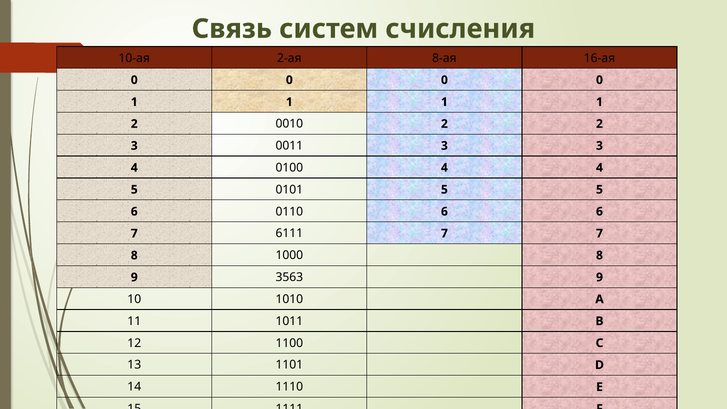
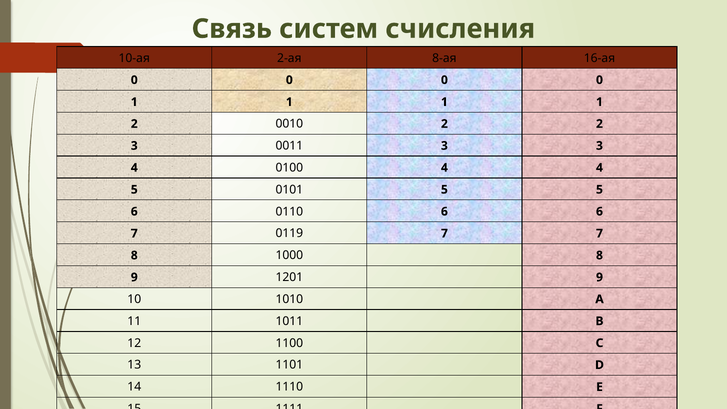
6111: 6111 -> 0119
3563: 3563 -> 1201
